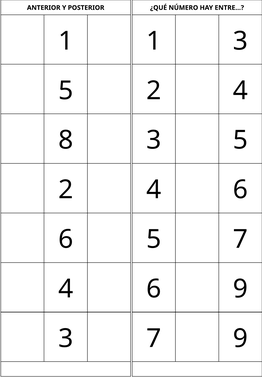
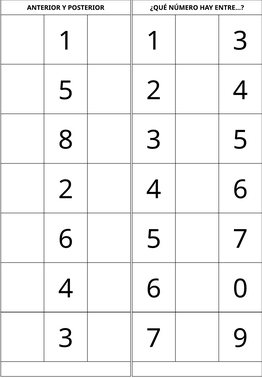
6 9: 9 -> 0
